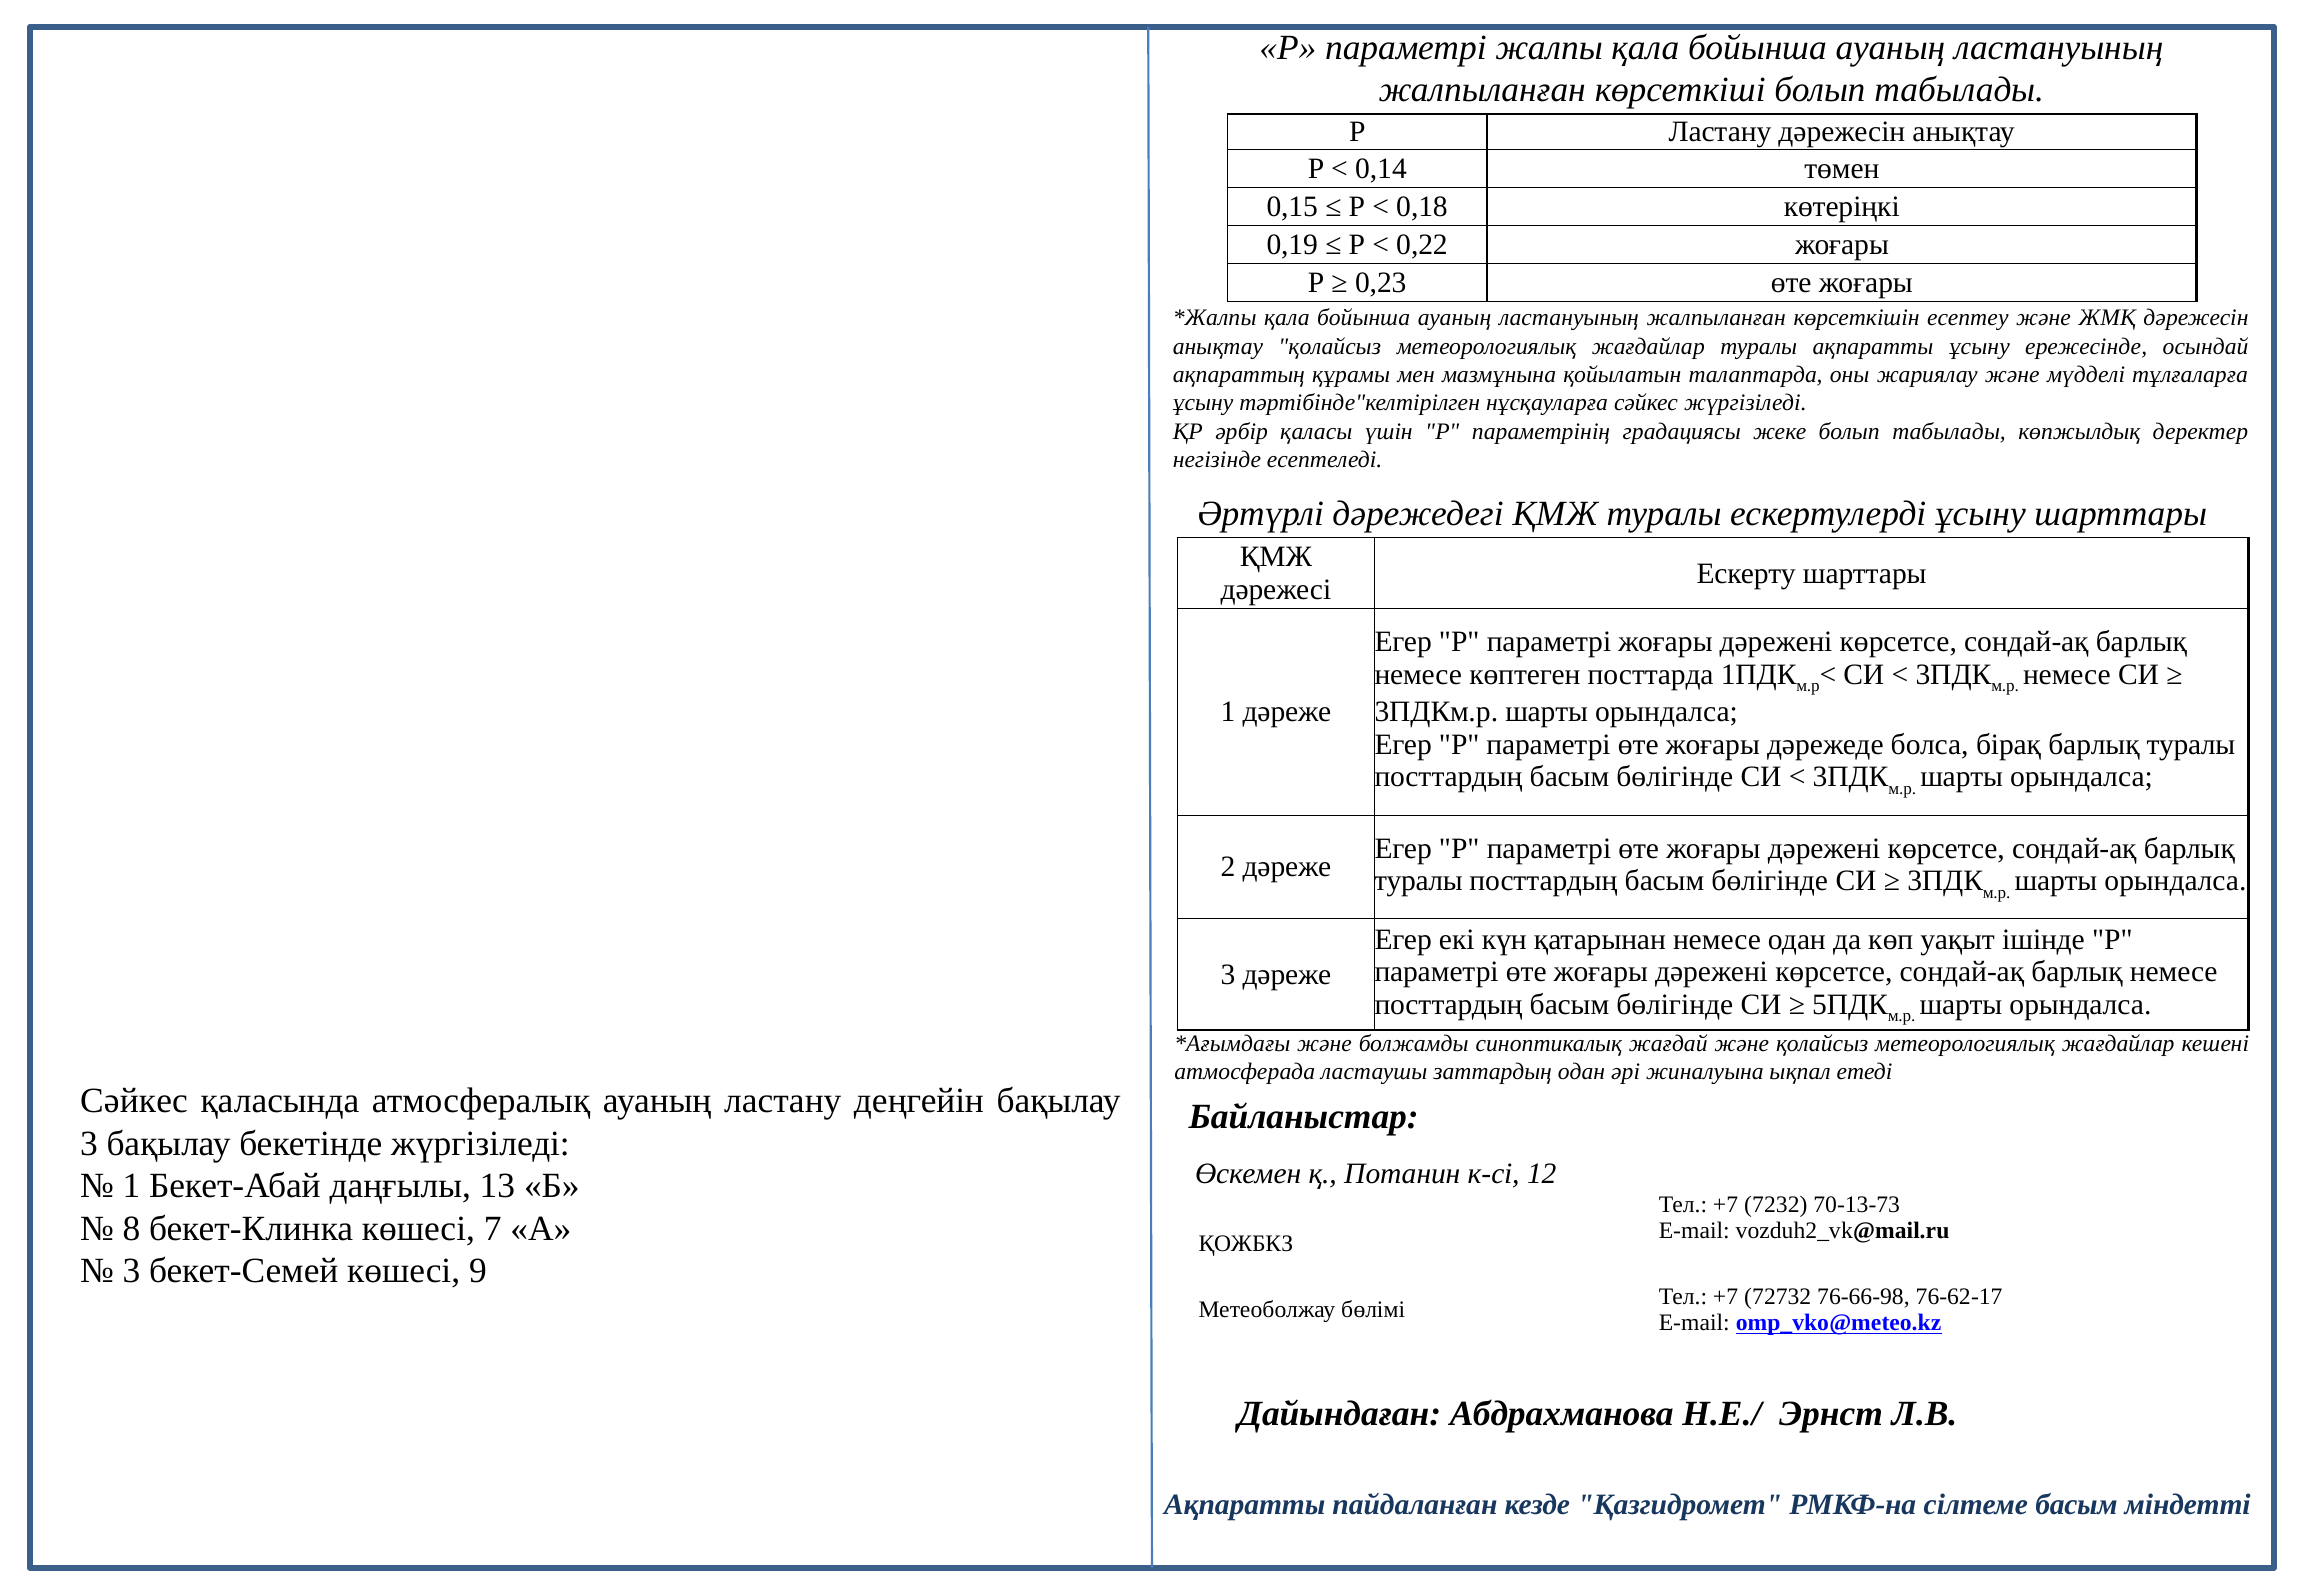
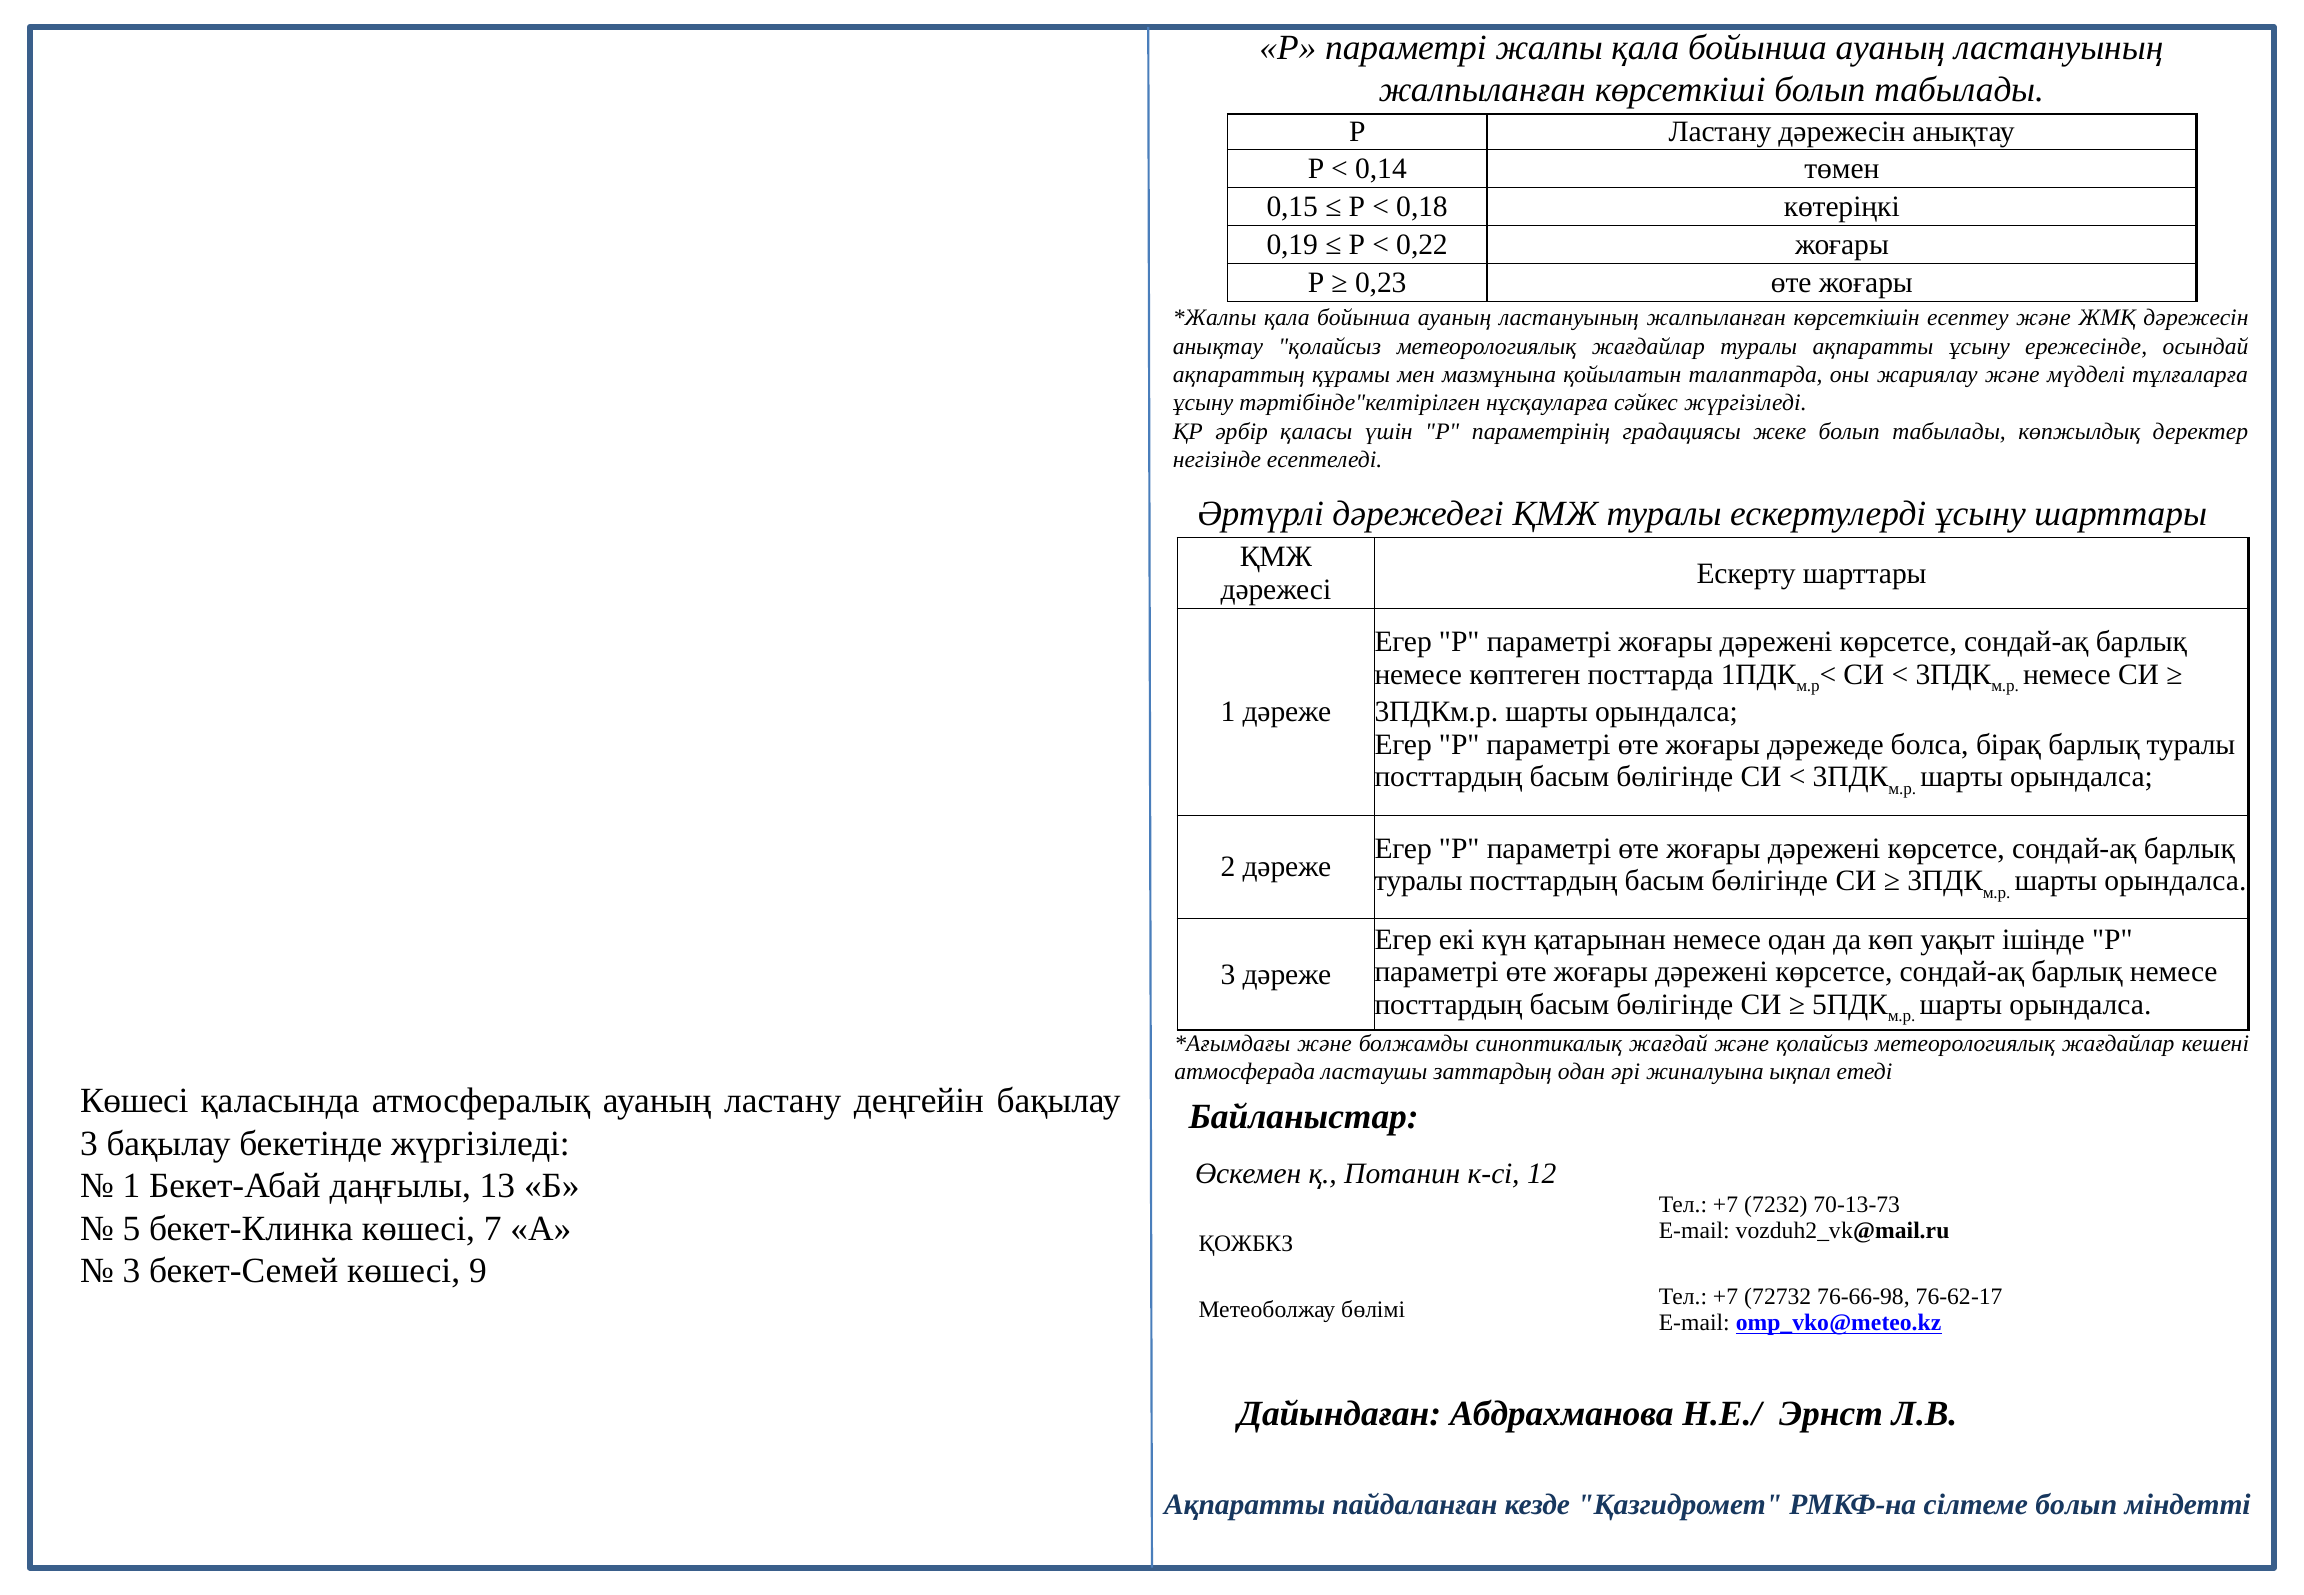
Сәйкес at (134, 1101): Сәйкес -> Көшесі
8: 8 -> 5
сілтеме басым: басым -> болып
